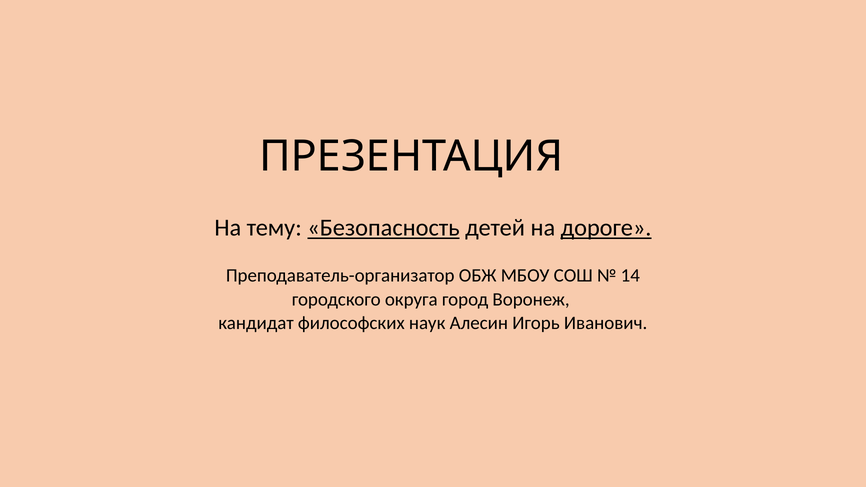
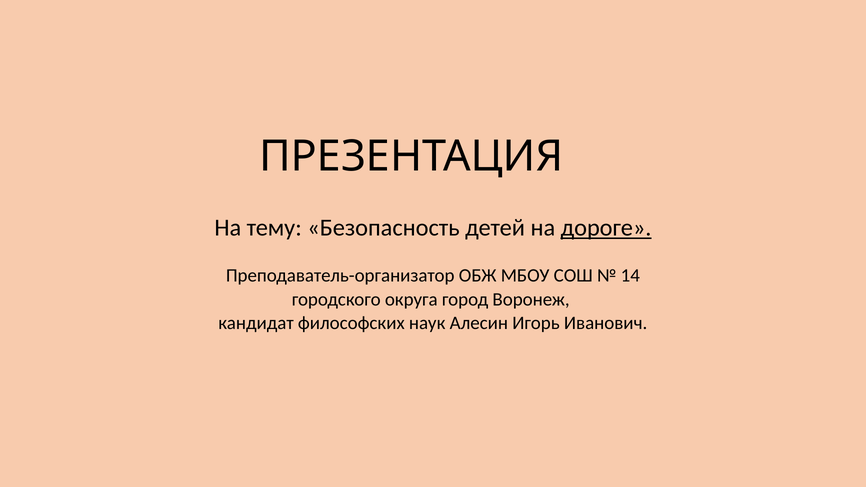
Безопасность underline: present -> none
